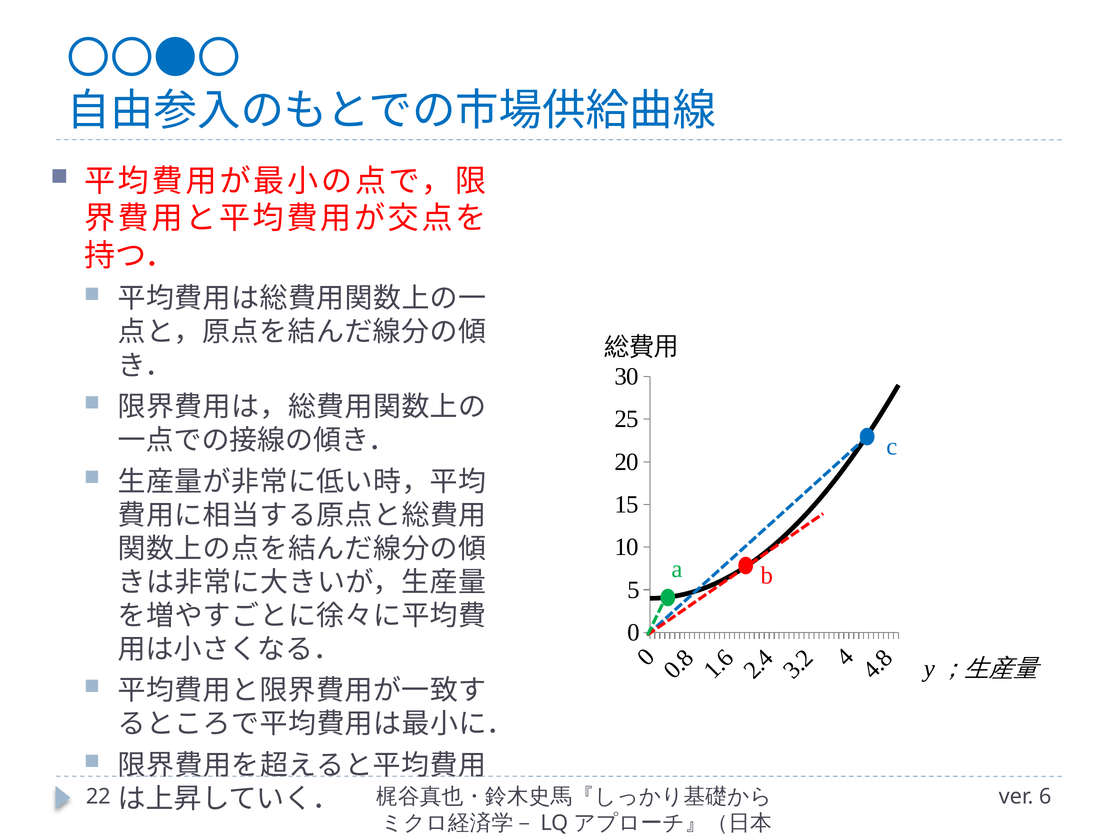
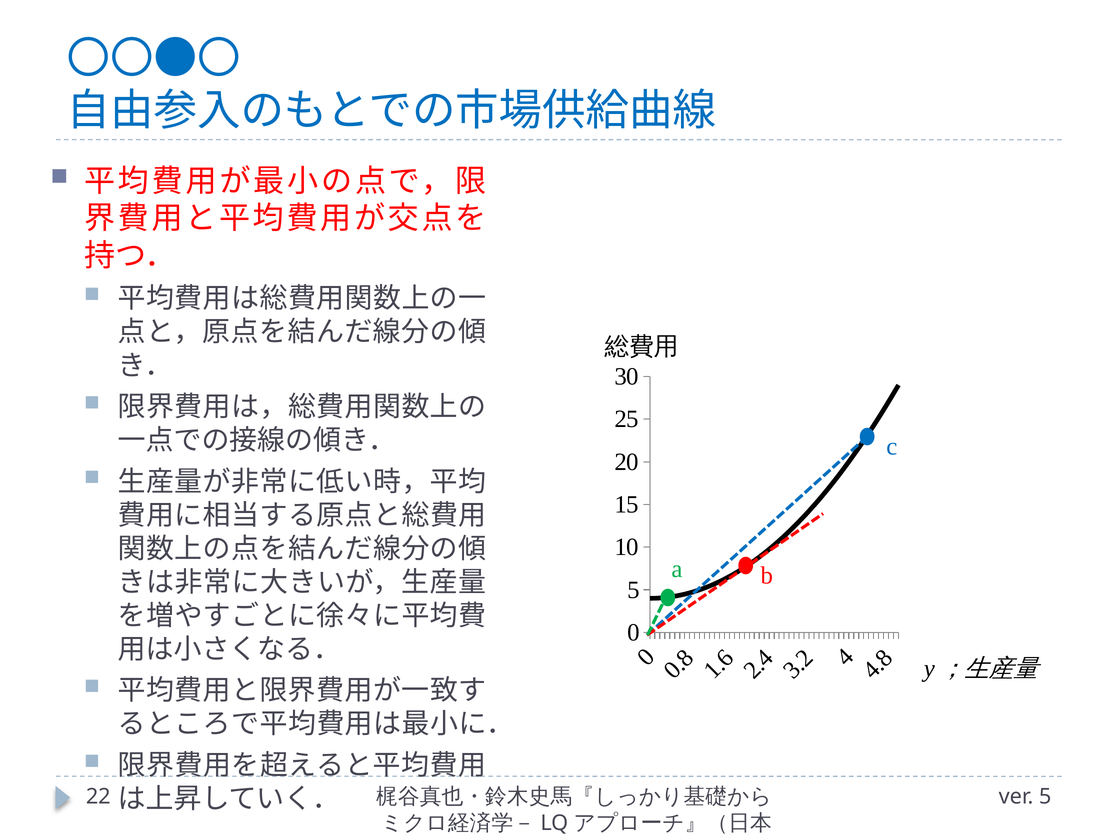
ver 6: 6 -> 5
